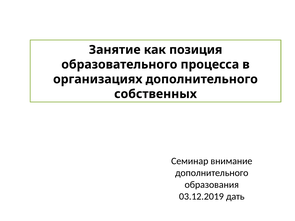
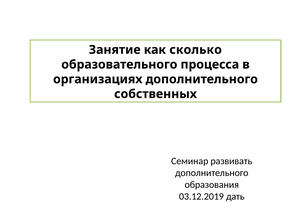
позиция: позиция -> сколько
внимание: внимание -> развивать
